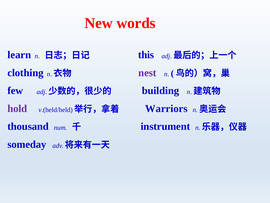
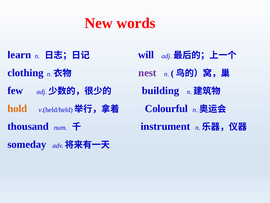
this: this -> will
hold colour: purple -> orange
Warriors: Warriors -> Colourful
